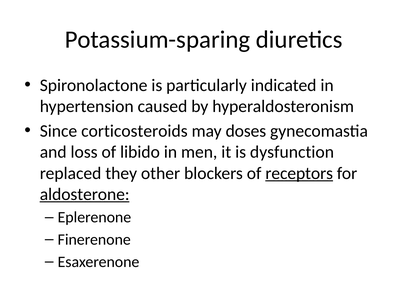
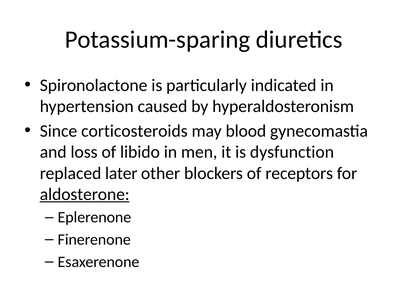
doses: doses -> blood
they: they -> later
receptors underline: present -> none
